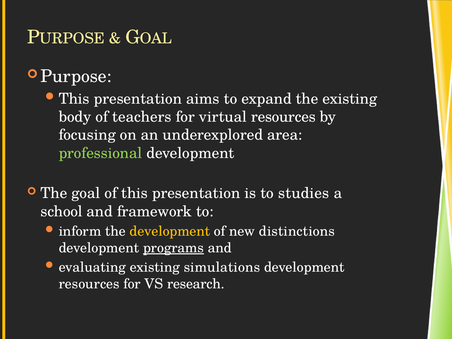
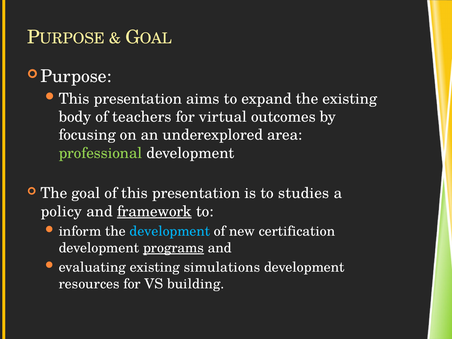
virtual resources: resources -> outcomes
school: school -> policy
framework underline: none -> present
development at (170, 231) colour: yellow -> light blue
distinctions: distinctions -> certification
research: research -> building
